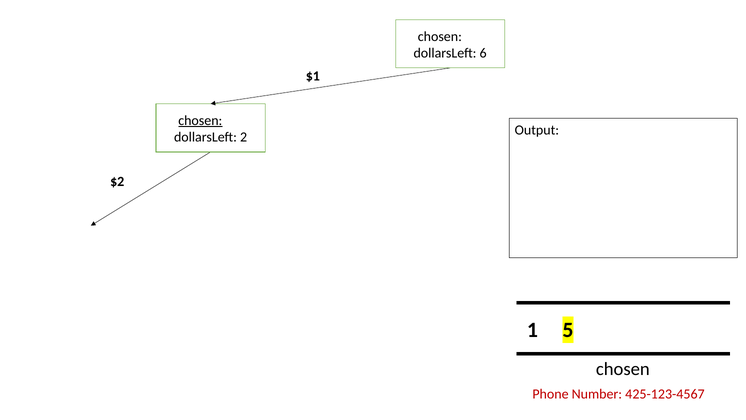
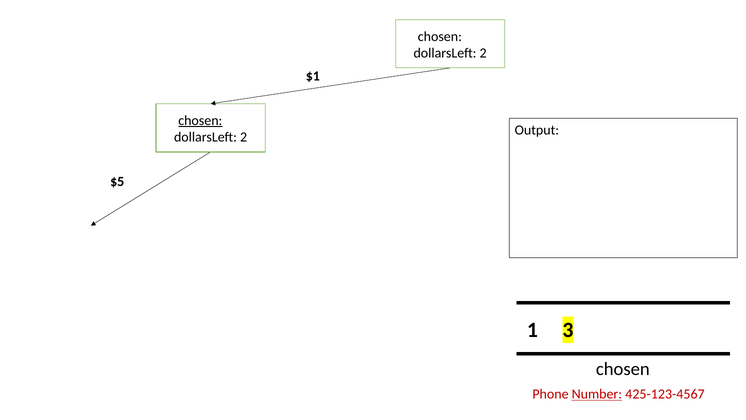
6 at (483, 53): 6 -> 2
$2: $2 -> $5
5: 5 -> 3
Number underline: none -> present
